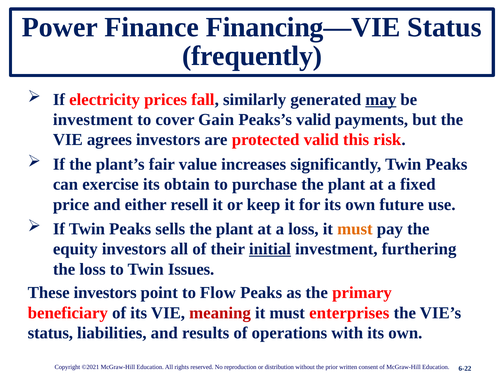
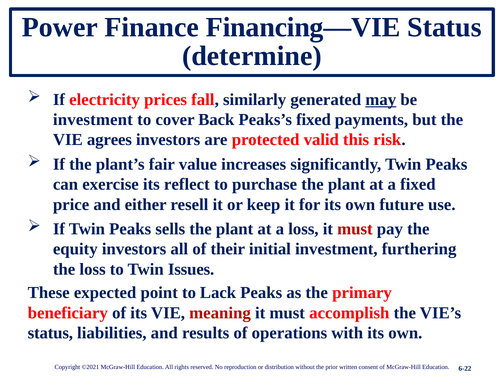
frequently: frequently -> determine
Gain: Gain -> Back
Peaks’s valid: valid -> fixed
obtain: obtain -> reflect
must at (355, 229) colour: orange -> red
initial underline: present -> none
These investors: investors -> expected
Flow: Flow -> Lack
enterprises: enterprises -> accomplish
